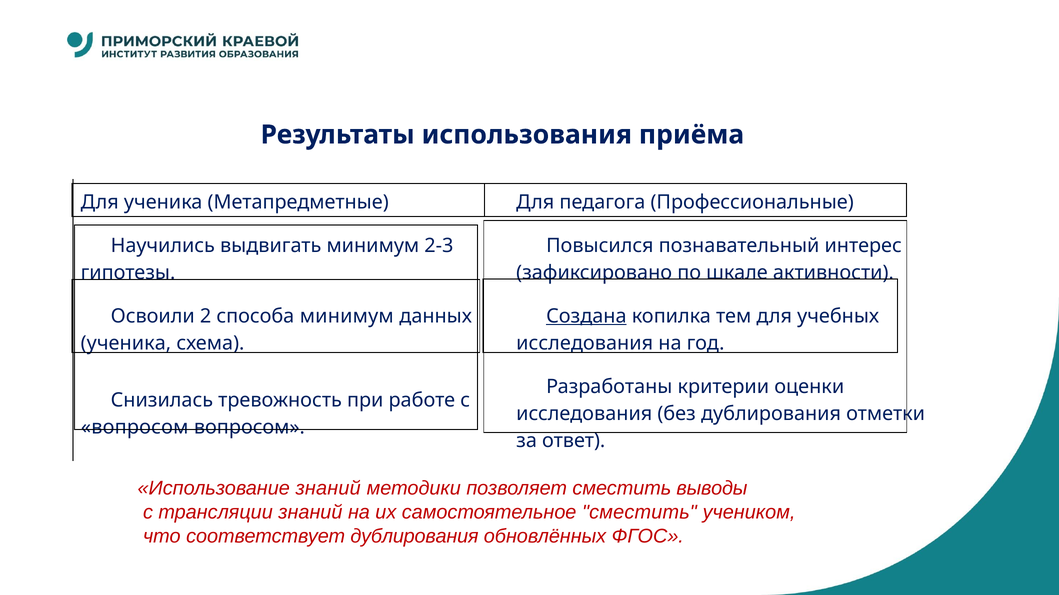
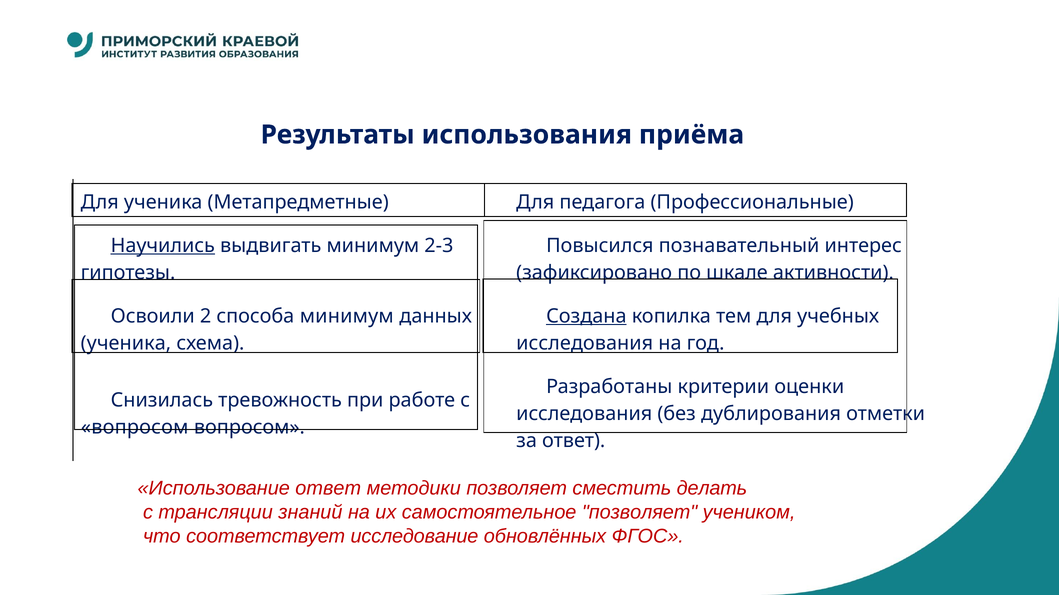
Научились underline: none -> present
Использование знаний: знаний -> ответ
выводы: выводы -> делать
самостоятельное сместить: сместить -> позволяет
соответствует дублирования: дублирования -> исследование
